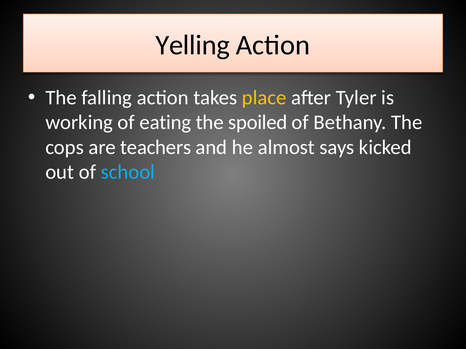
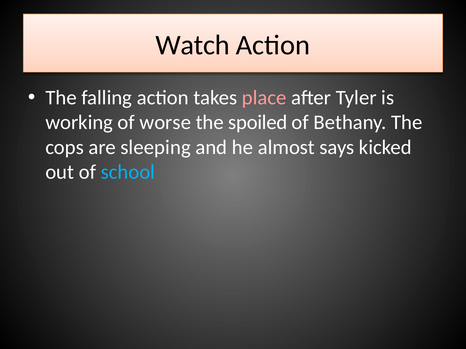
Yelling: Yelling -> Watch
place colour: yellow -> pink
eating: eating -> worse
teachers: teachers -> sleeping
